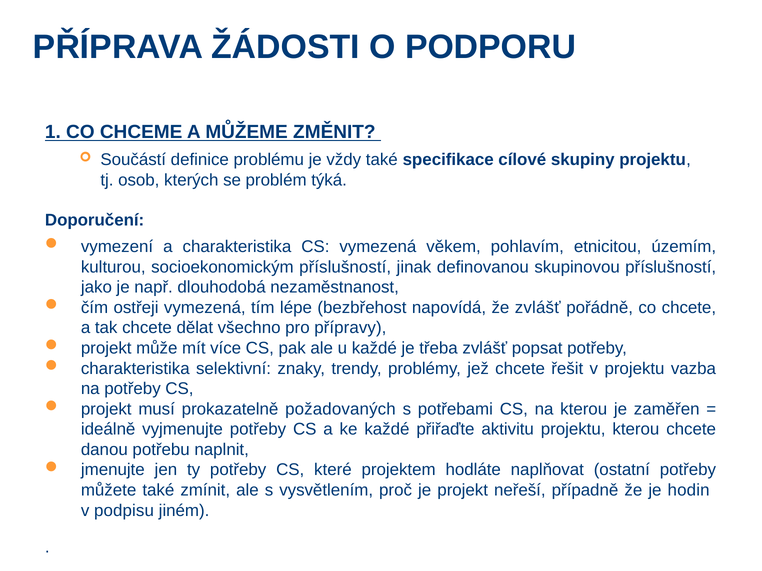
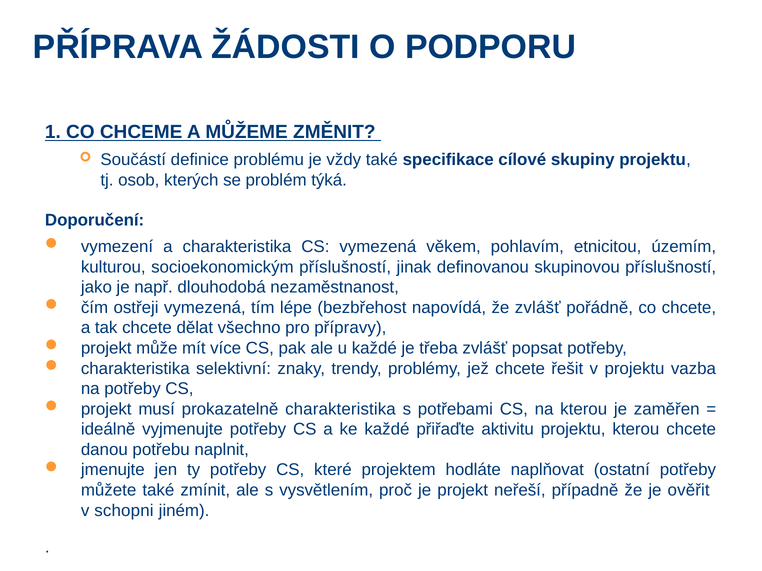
prokazatelně požadovaných: požadovaných -> charakteristika
hodin: hodin -> ověřit
podpisu: podpisu -> schopni
